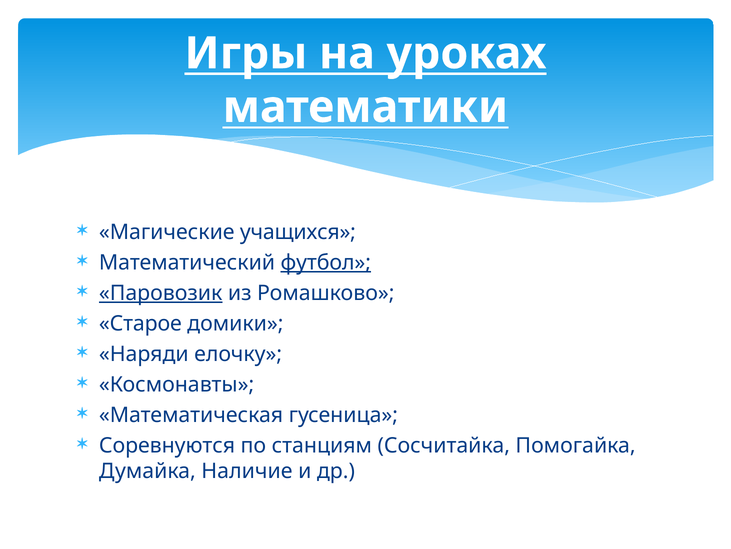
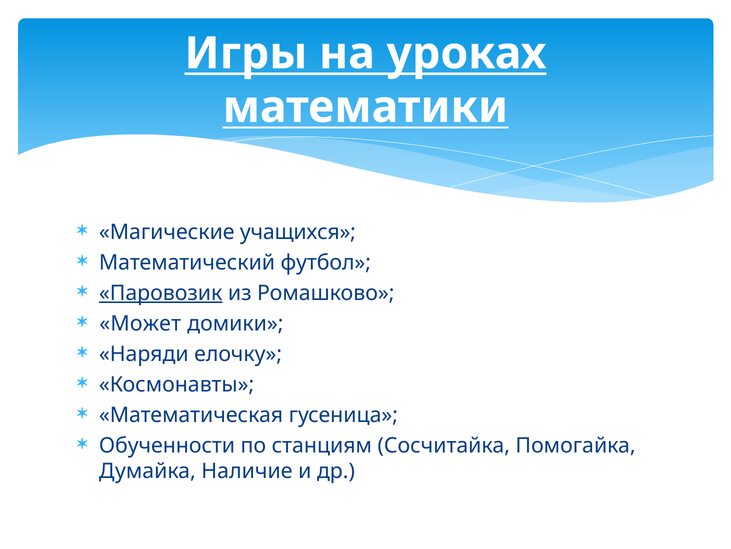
футбол underline: present -> none
Старое: Старое -> Может
Соревнуются: Соревнуются -> Обученности
